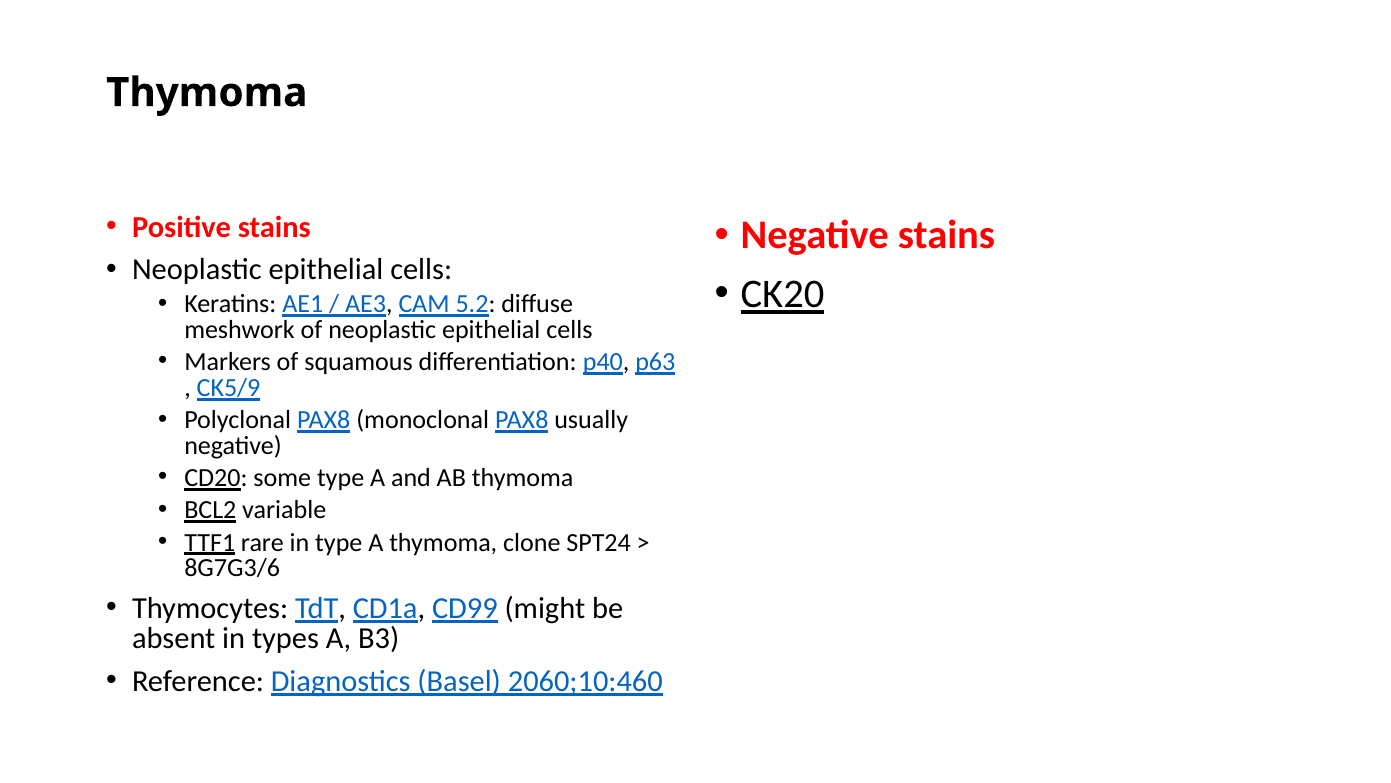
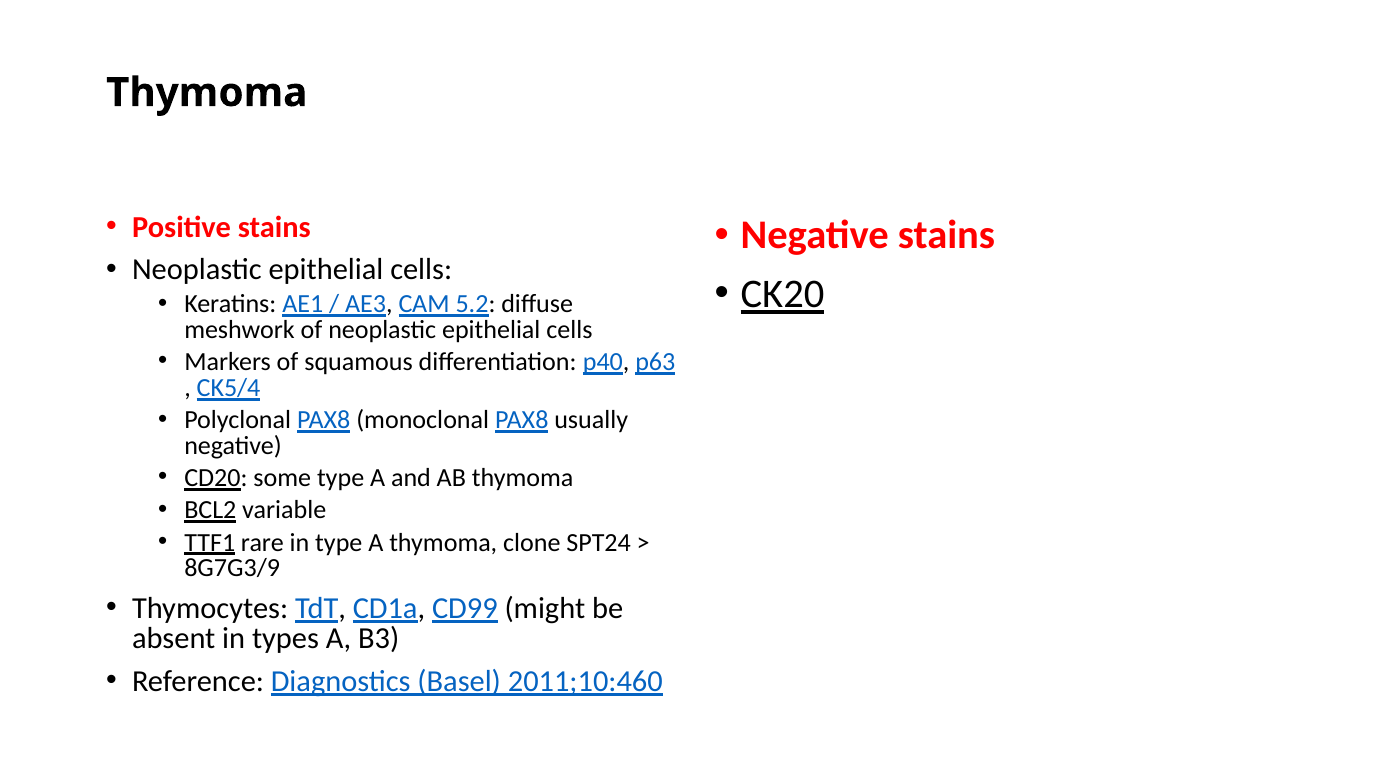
CK5/9: CK5/9 -> CK5/4
8G7G3/6: 8G7G3/6 -> 8G7G3/9
2060;10:460: 2060;10:460 -> 2011;10:460
